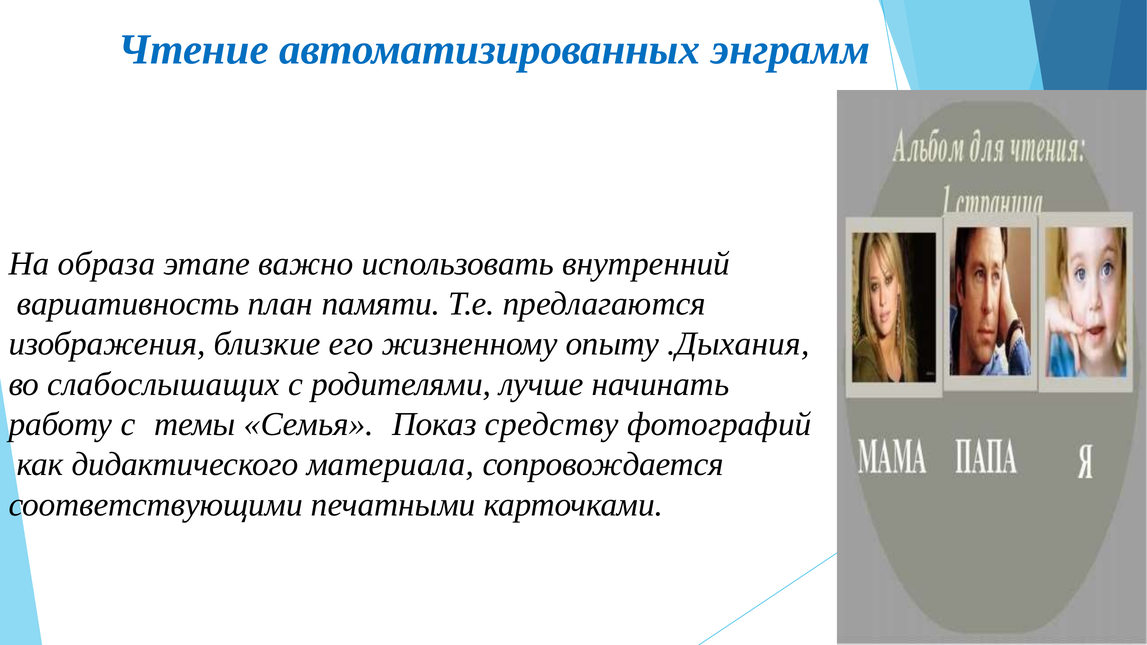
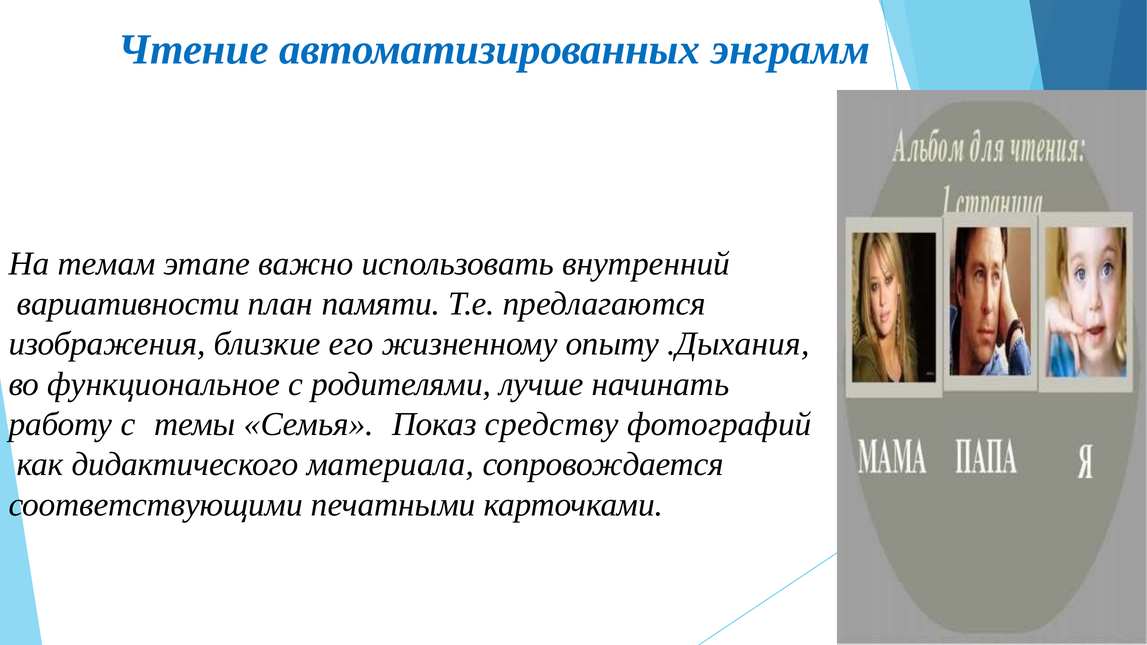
образа: образа -> темам
вариативность: вариативность -> вариативности
слабослышащих: слабослышащих -> функциональное
